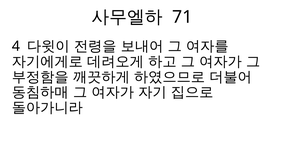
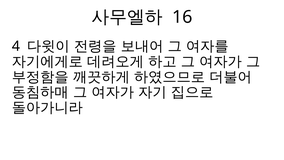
71: 71 -> 16
